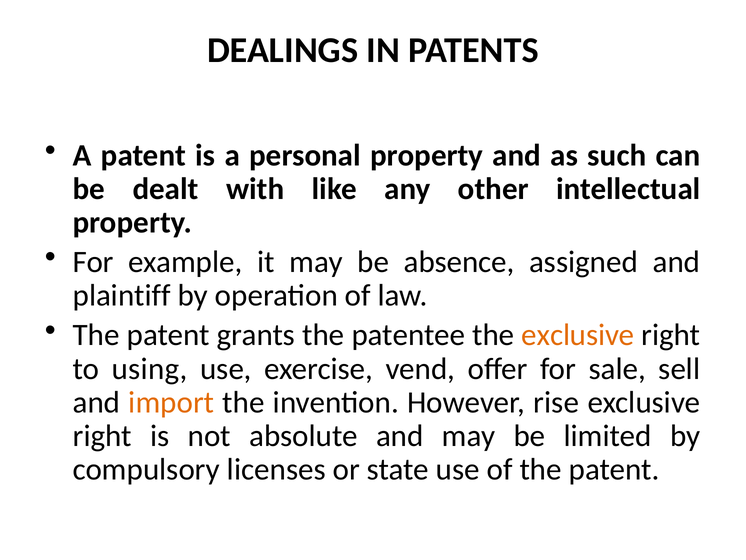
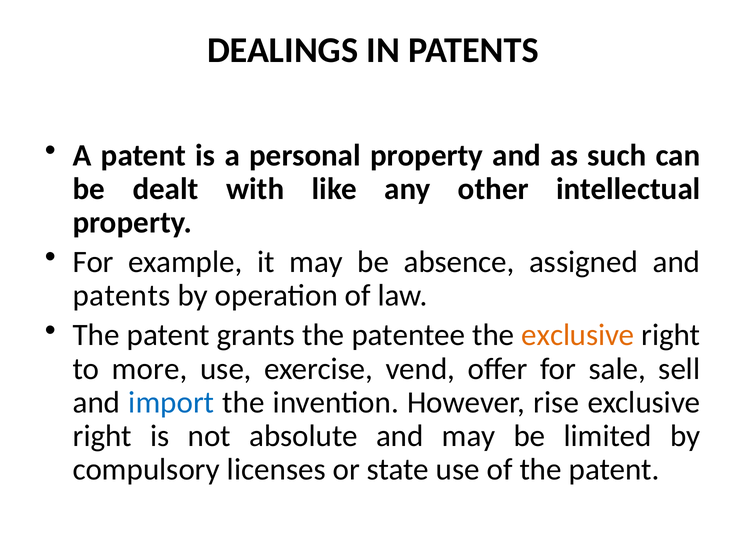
plaintiff at (122, 295): plaintiff -> patents
using: using -> more
import colour: orange -> blue
